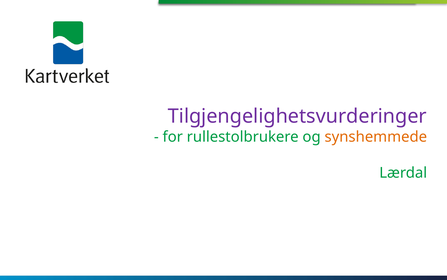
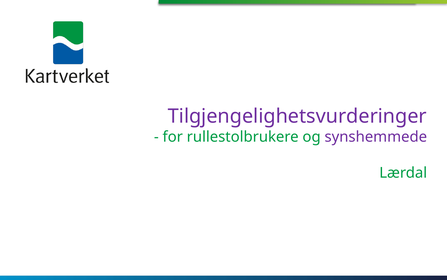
synshemmede colour: orange -> purple
